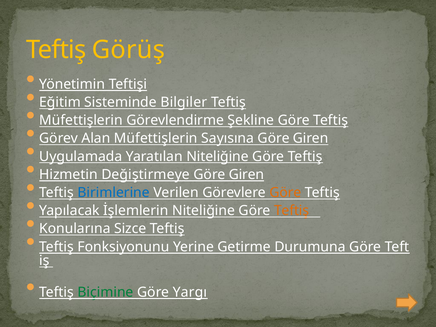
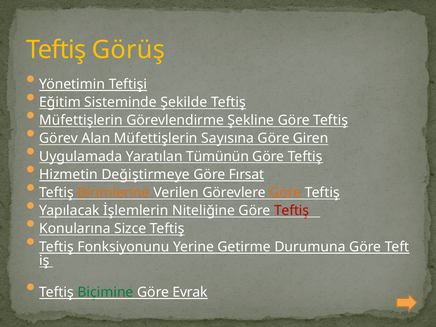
Bilgiler: Bilgiler -> Şekilde
Yaratılan Niteliğine: Niteliğine -> Tümünün
Giren at (246, 175): Giren -> Fırsat
Birimlerine colour: blue -> orange
Teftiş at (292, 211) colour: orange -> red
Yargı: Yargı -> Evrak
